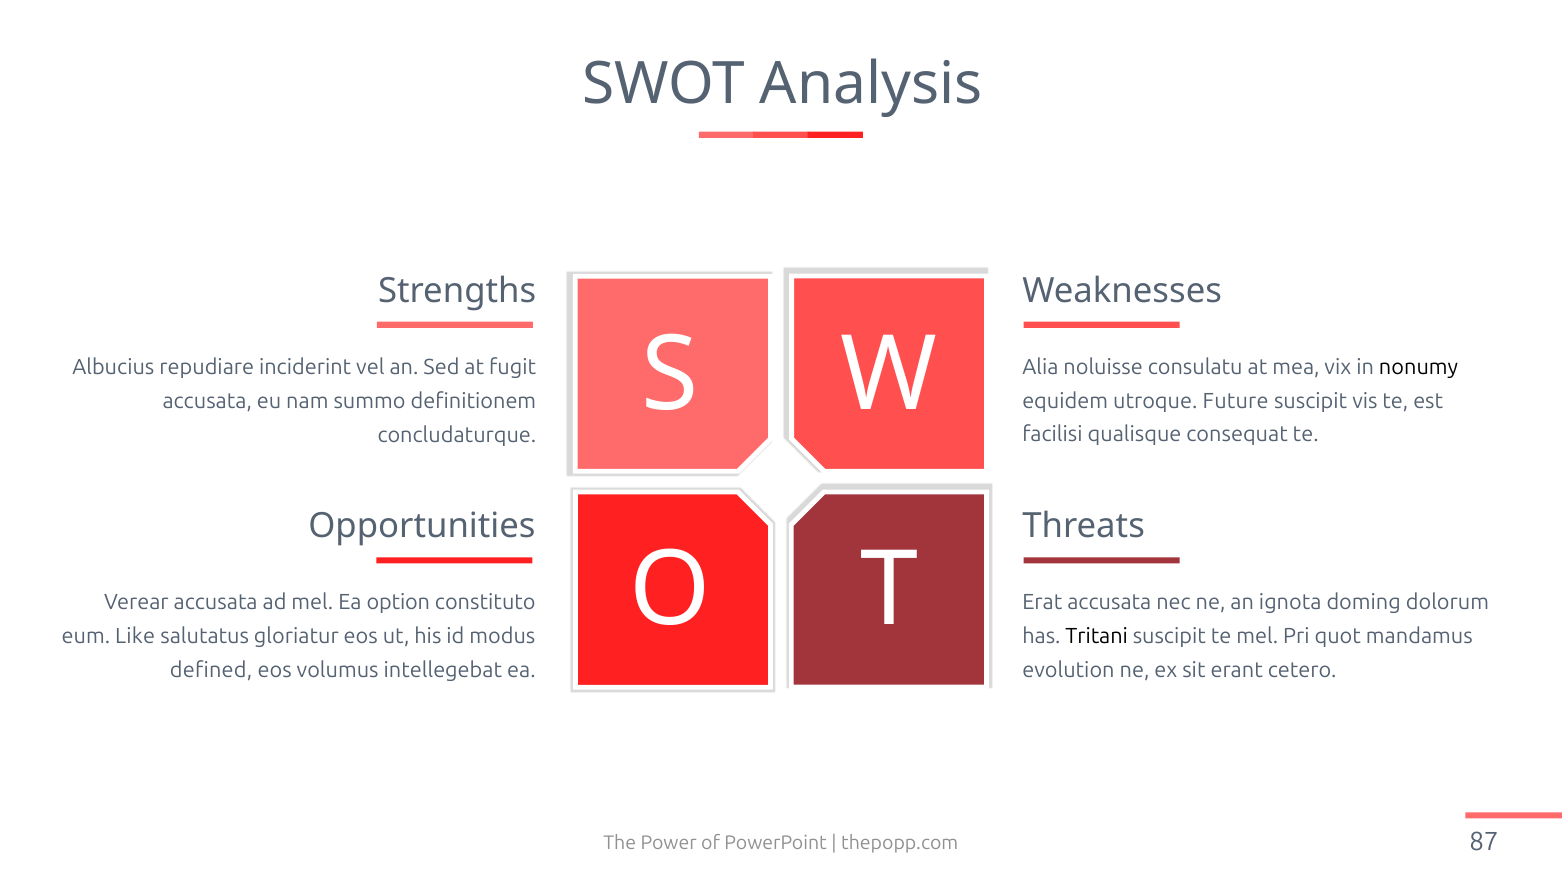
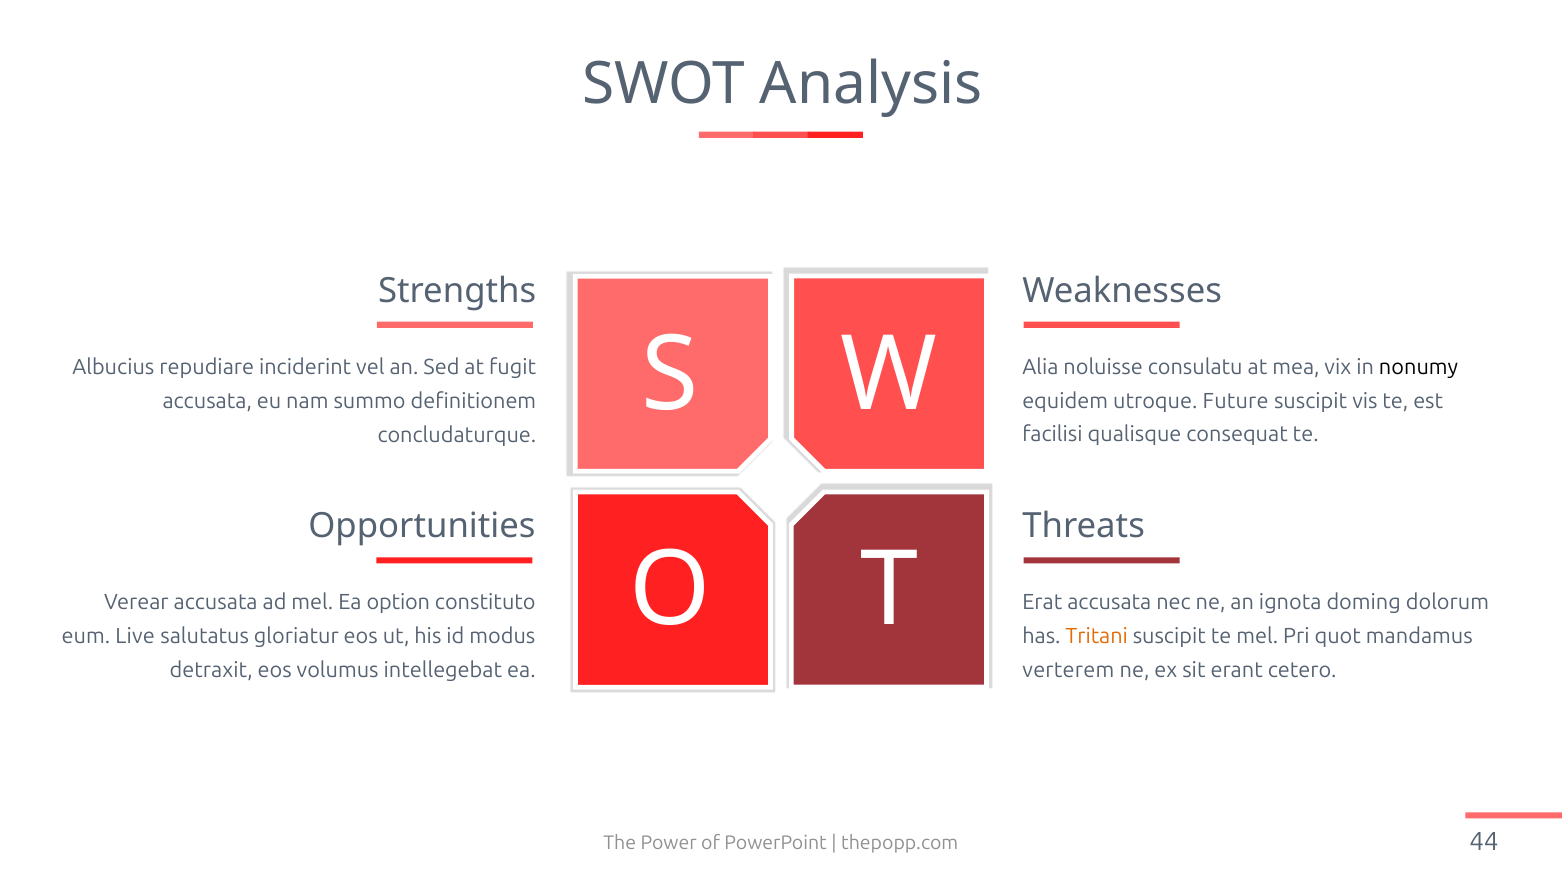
Like: Like -> Live
Tritani colour: black -> orange
defined: defined -> detraxit
evolution: evolution -> verterem
87: 87 -> 44
